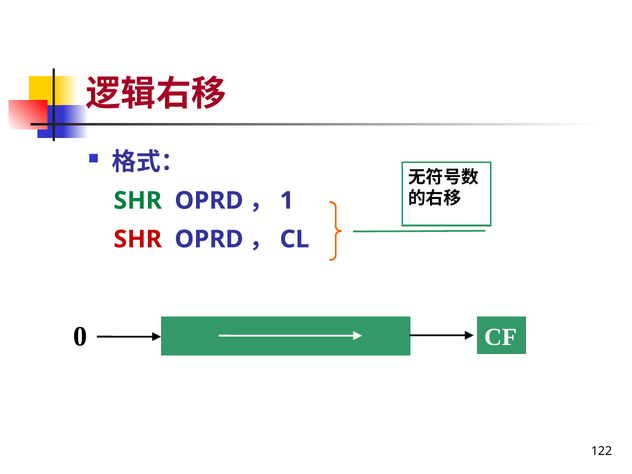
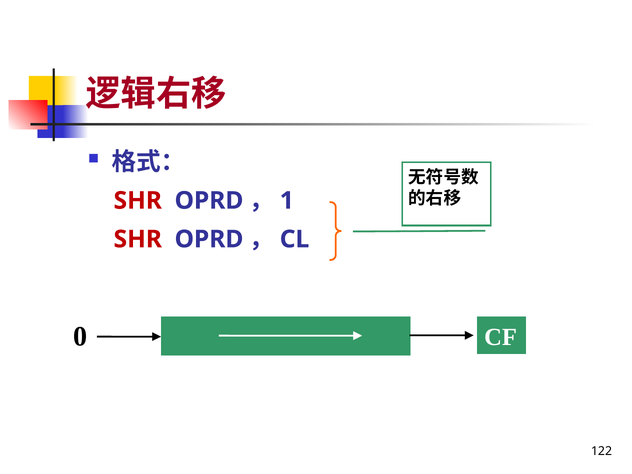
SHR at (138, 201) colour: green -> red
